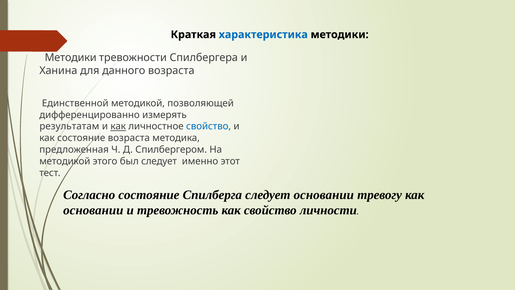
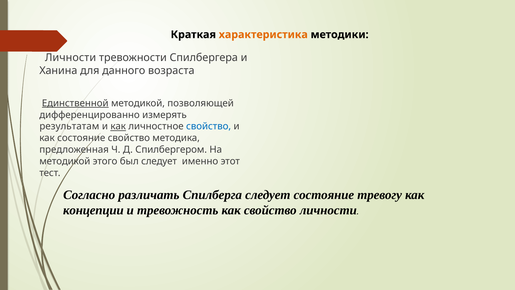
характеристика colour: blue -> orange
Методики at (71, 58): Методики -> Личности
Единственной underline: none -> present
состояние возраста: возраста -> свойство
Согласно состояние: состояние -> различать
следует основании: основании -> состояние
основании at (93, 210): основании -> концепции
